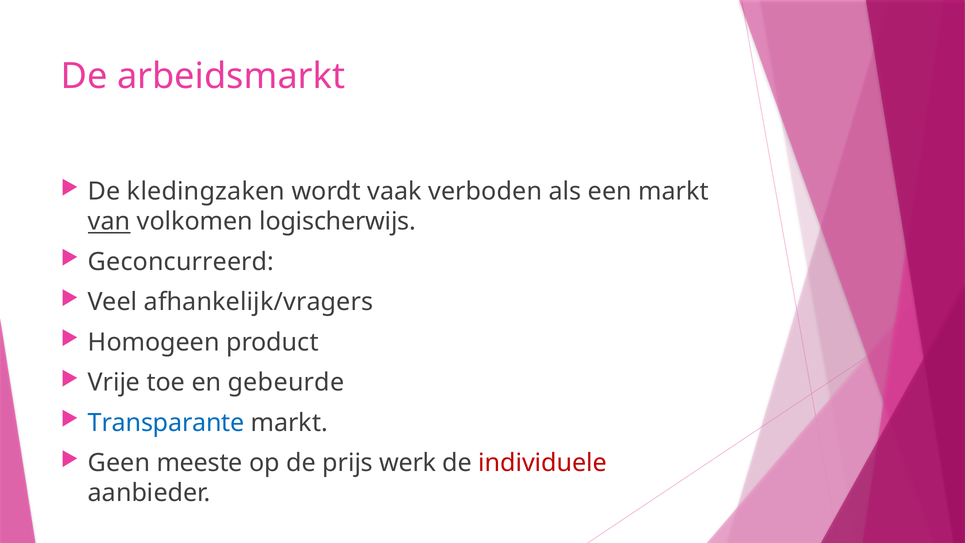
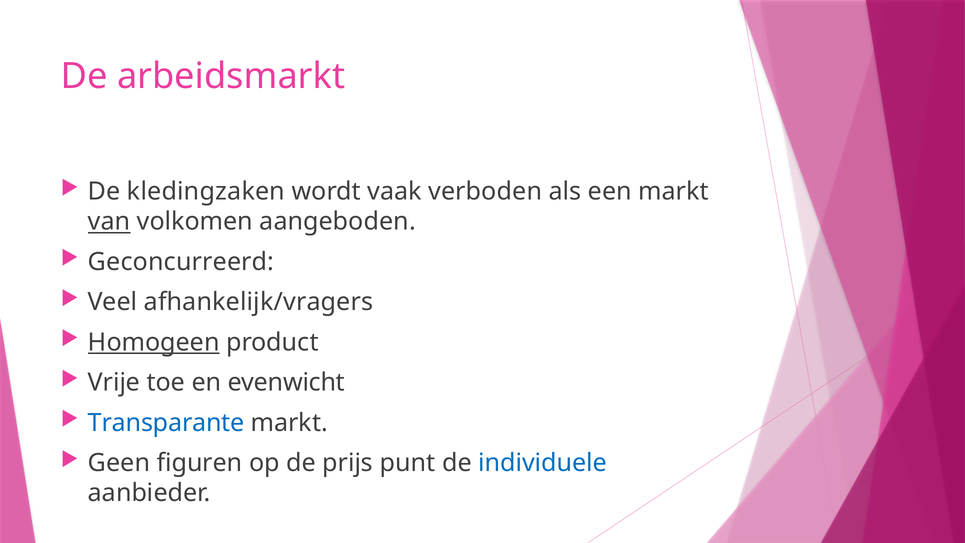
logischerwijs: logischerwijs -> aangeboden
Homogeen underline: none -> present
gebeurde: gebeurde -> evenwicht
meeste: meeste -> figuren
werk: werk -> punt
individuele colour: red -> blue
